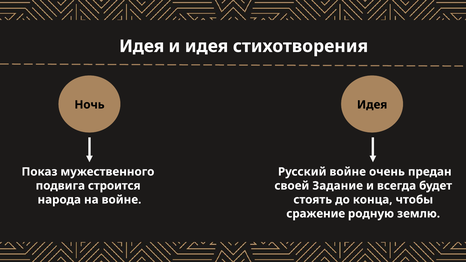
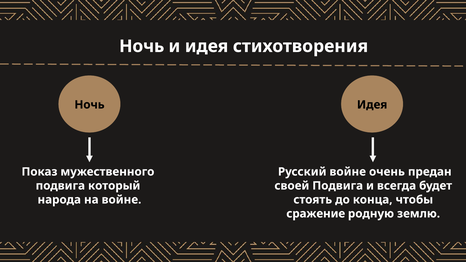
Идея at (142, 46): Идея -> Ночь
строится: строится -> который
своей Задание: Задание -> Подвига
